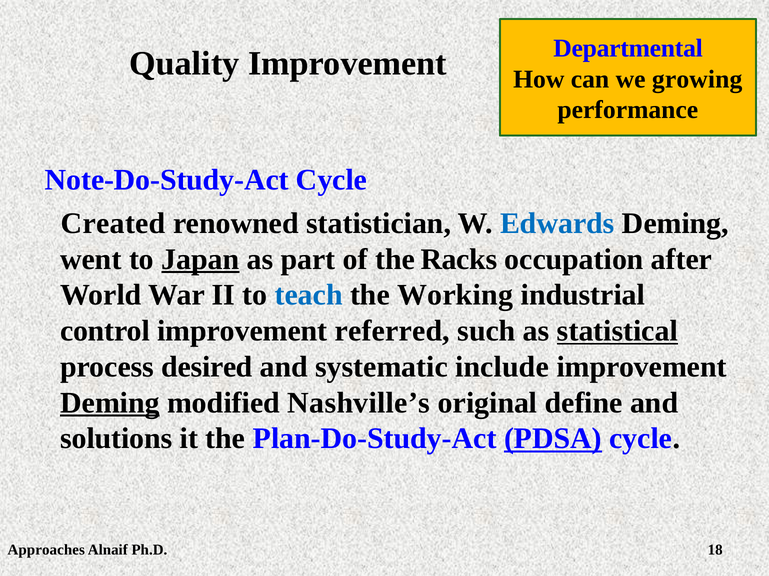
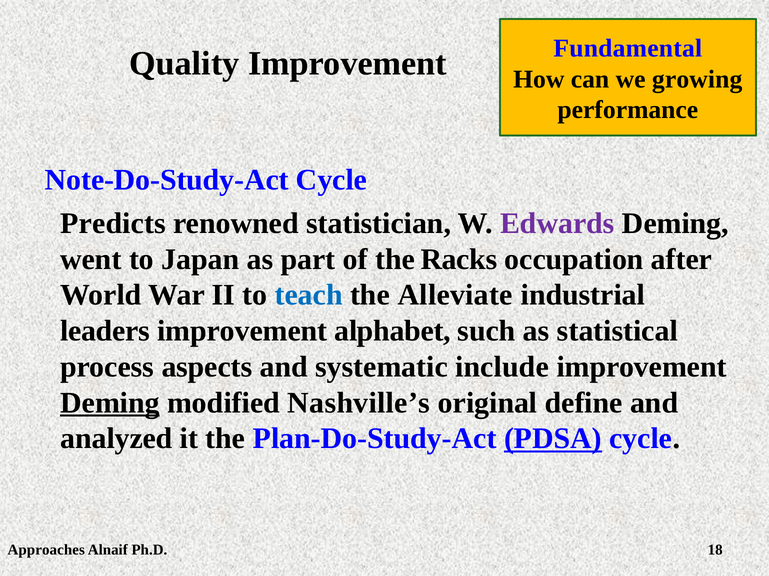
Departmental: Departmental -> Fundamental
Created: Created -> Predicts
Edwards colour: blue -> purple
Japan underline: present -> none
Working: Working -> Alleviate
control: control -> leaders
referred: referred -> alphabet
statistical underline: present -> none
desired: desired -> aspects
solutions: solutions -> analyzed
